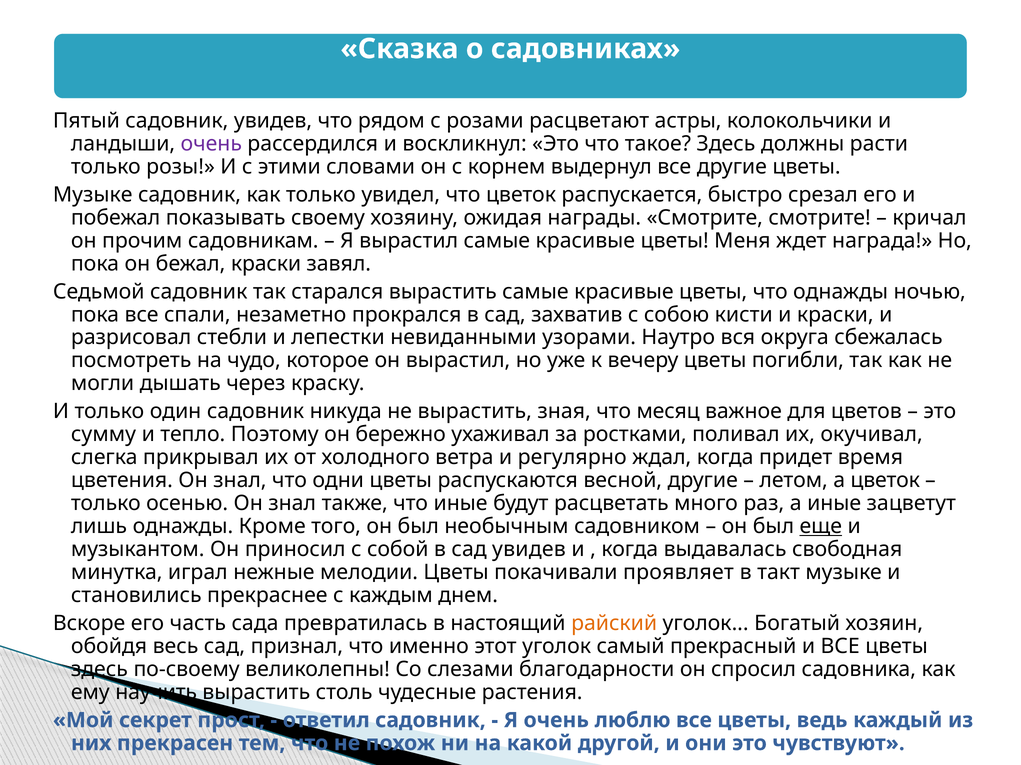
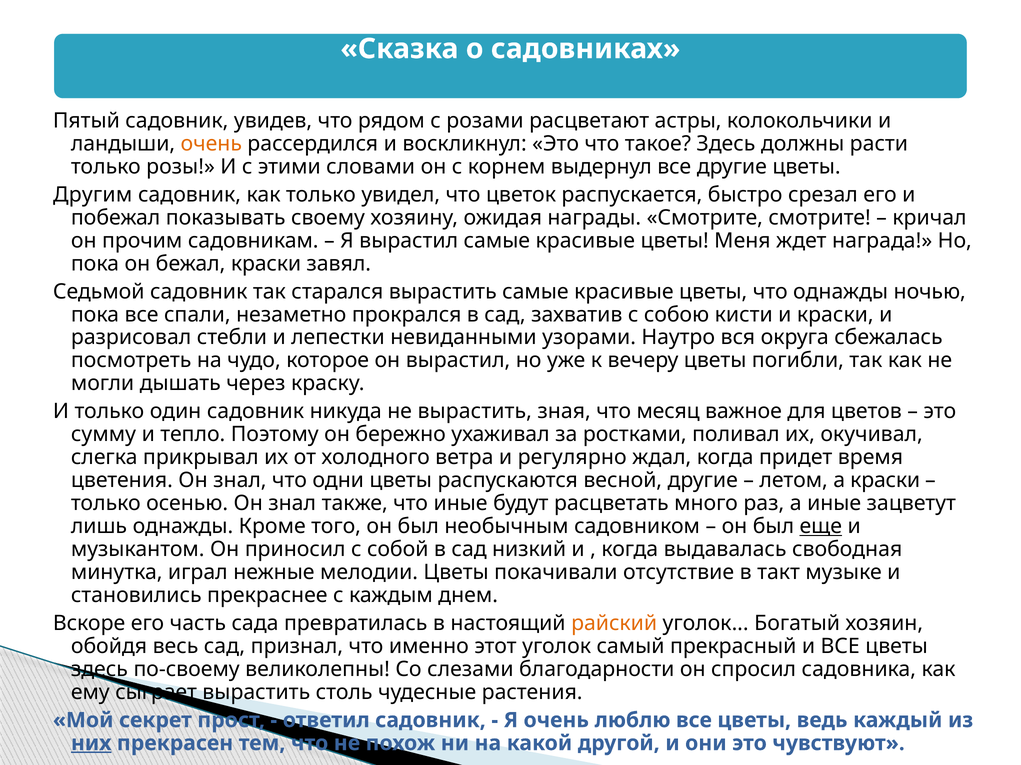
очень at (211, 144) colour: purple -> orange
Музыке at (93, 195): Музыке -> Другим
а цветок: цветок -> краски
сад увидев: увидев -> низкий
проявляет: проявляет -> отсутствие
научить: научить -> сыграет
них underline: none -> present
